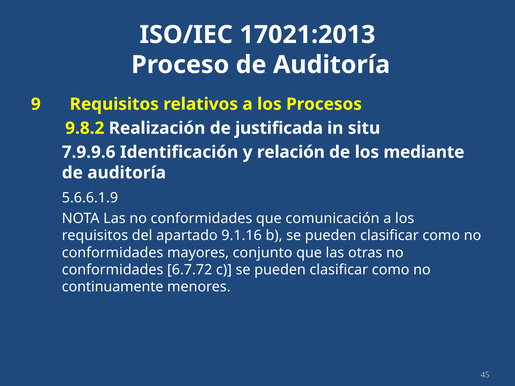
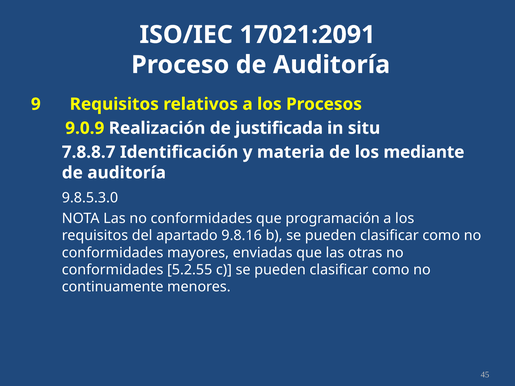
17021:2013: 17021:2013 -> 17021:2091
9.8.2: 9.8.2 -> 9.0.9
7.9.9.6: 7.9.9.6 -> 7.8.8.7
relación: relación -> materia
5.6.6.1.9: 5.6.6.1.9 -> 9.8.5.3.0
comunicación: comunicación -> programación
9.1.16: 9.1.16 -> 9.8.16
conjunto: conjunto -> enviadas
6.7.72: 6.7.72 -> 5.2.55
